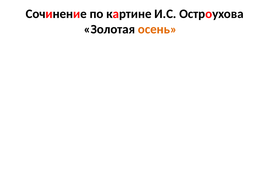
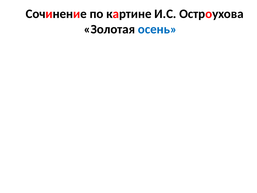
осень colour: orange -> blue
